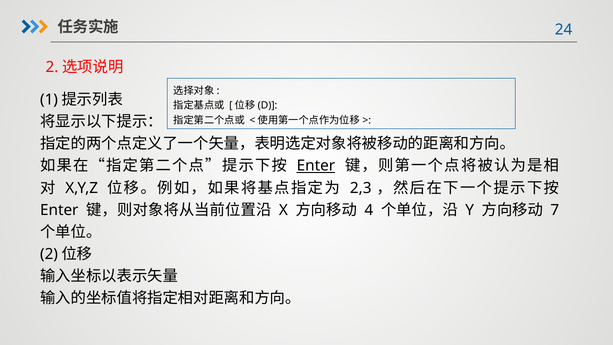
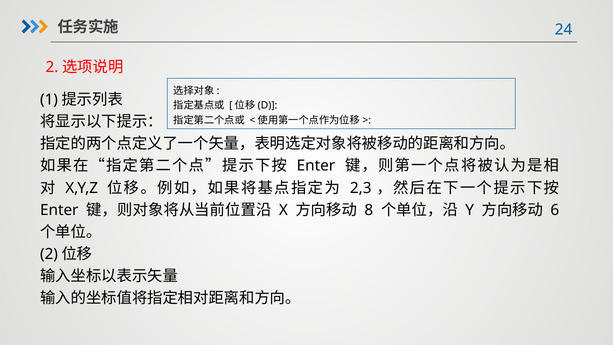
Enter at (316, 166) underline: present -> none
4: 4 -> 8
7: 7 -> 6
